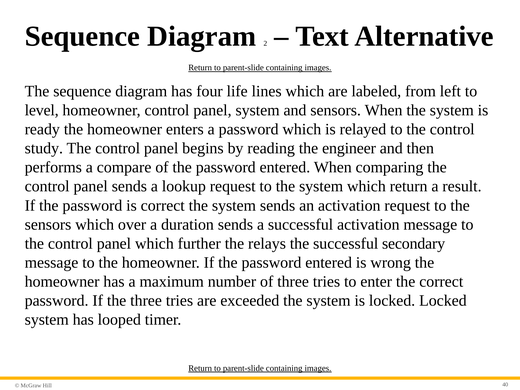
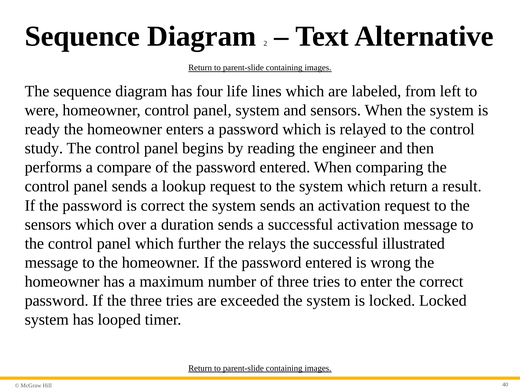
level: level -> were
secondary: secondary -> illustrated
